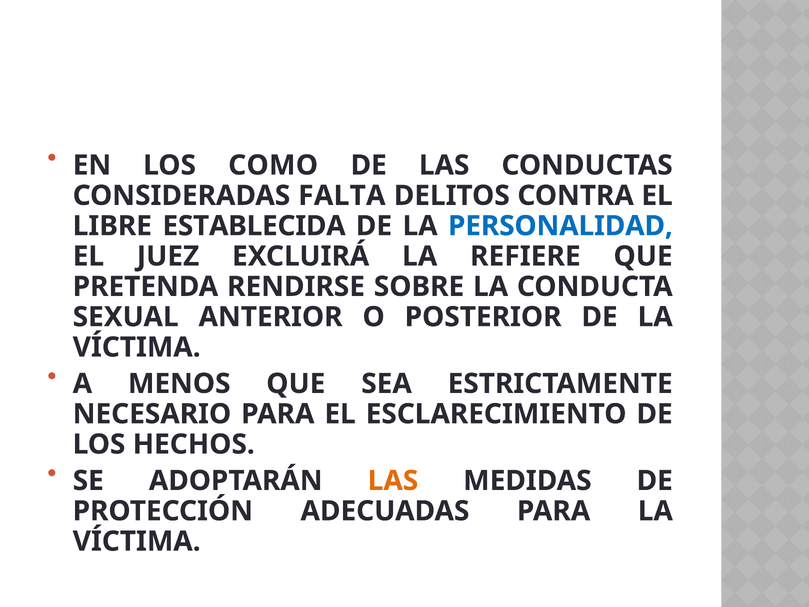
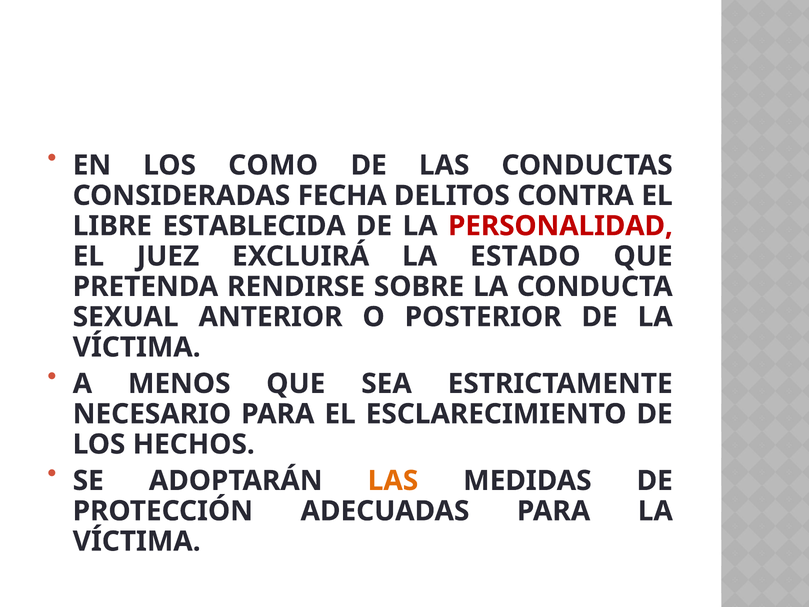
FALTA: FALTA -> FECHA
PERSONALIDAD colour: blue -> red
REFIERE: REFIERE -> ESTADO
